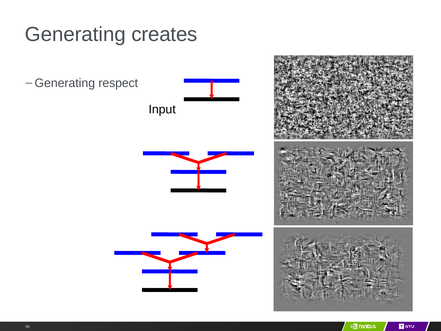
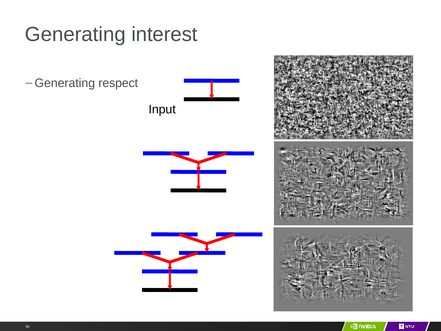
creates: creates -> interest
